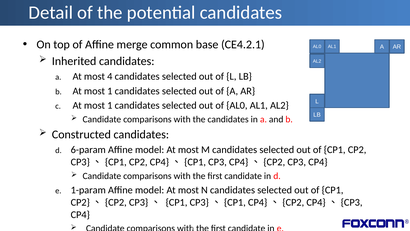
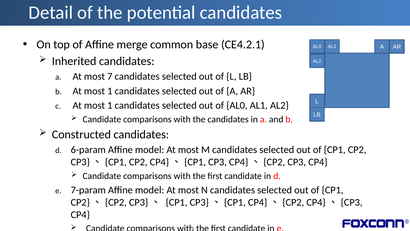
4: 4 -> 7
1-param: 1-param -> 7-param
